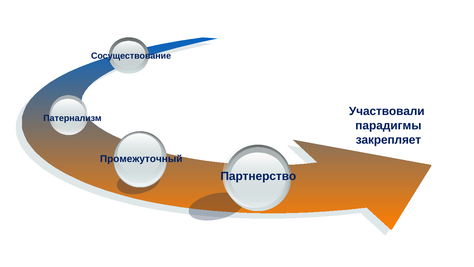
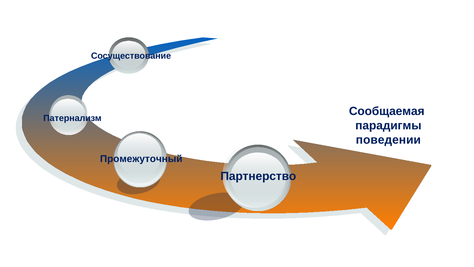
Участвовали: Участвовали -> Сообщаемая
закрепляет: закрепляет -> поведении
